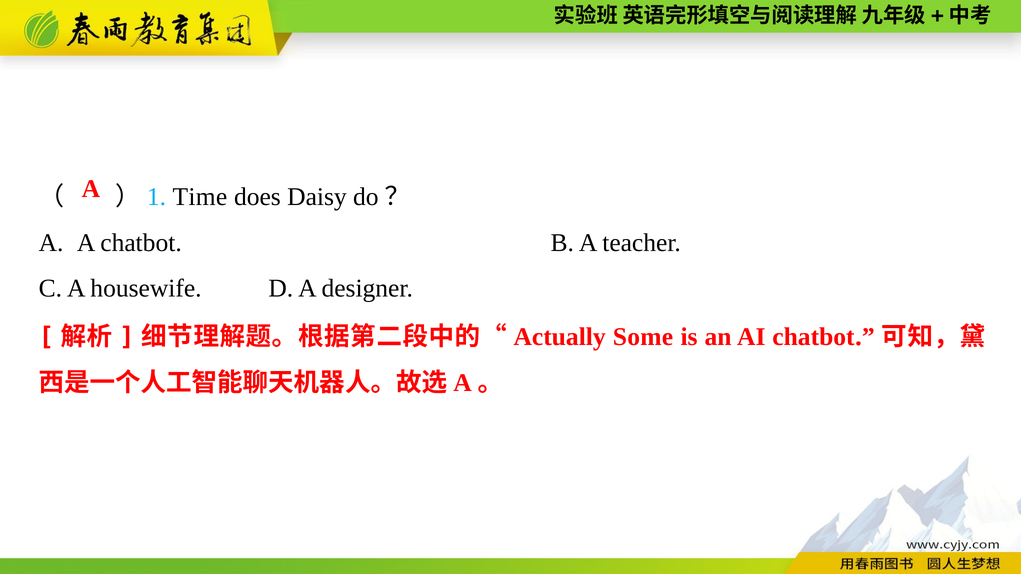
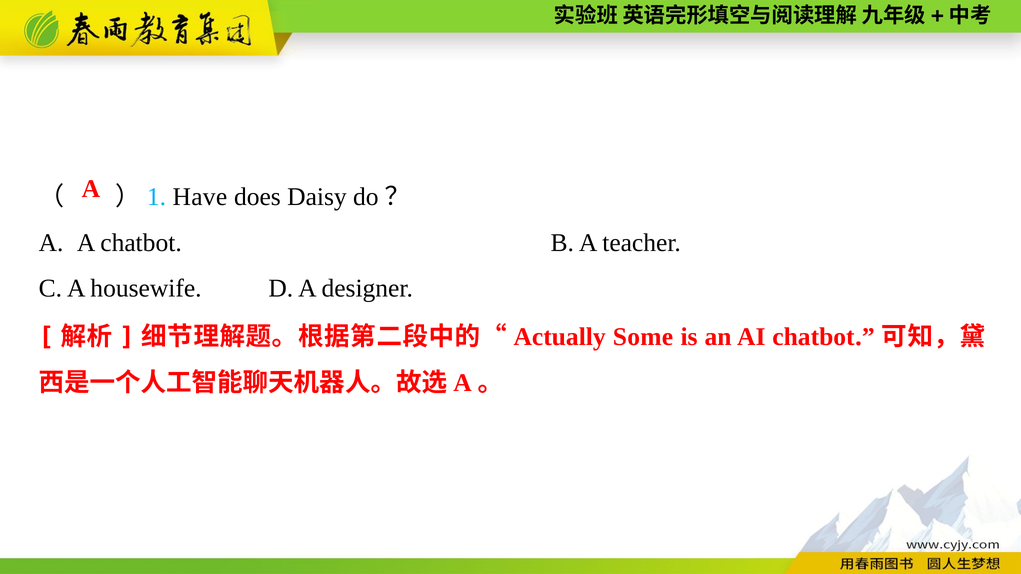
Time: Time -> Have
